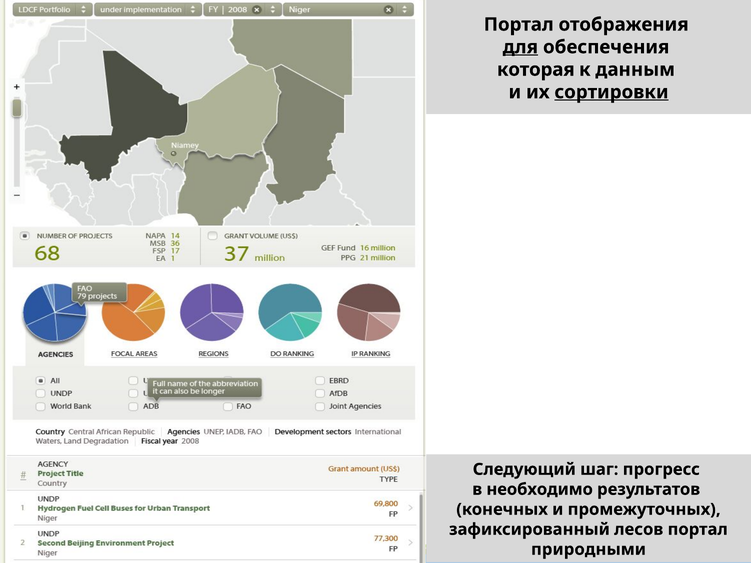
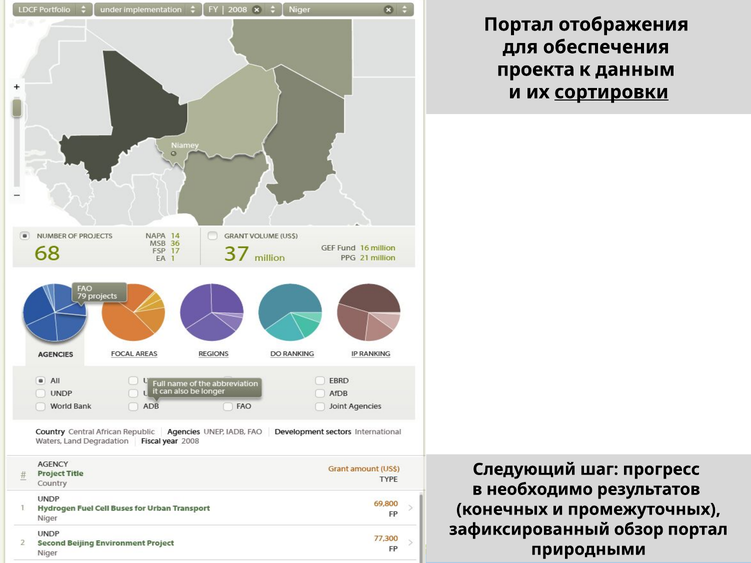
для underline: present -> none
которая: которая -> проекта
лесов: лесов -> обзор
